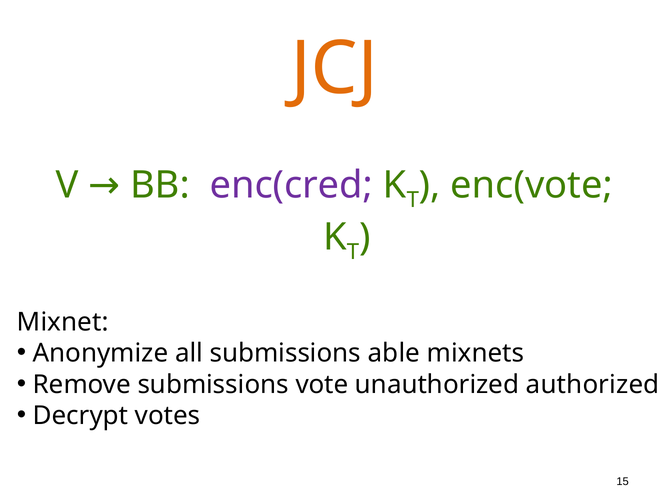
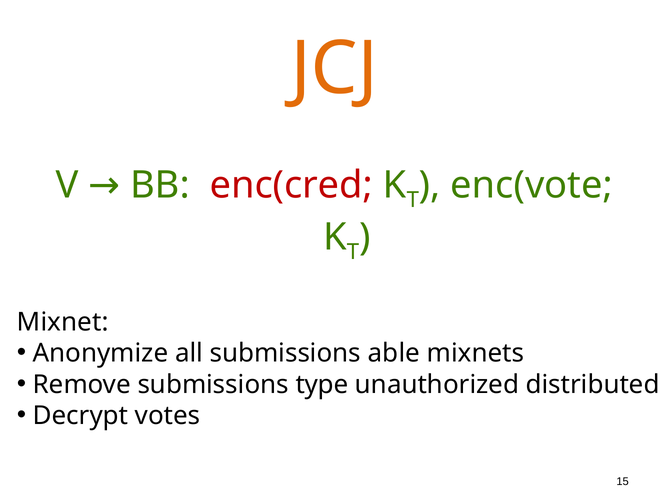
enc(cred colour: purple -> red
vote: vote -> type
authorized: authorized -> distributed
